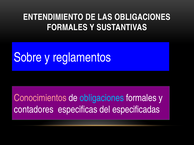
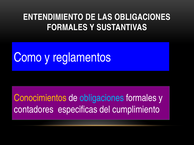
Sobre: Sobre -> Como
Conocimientos colour: pink -> yellow
especificadas: especificadas -> cumplimiento
